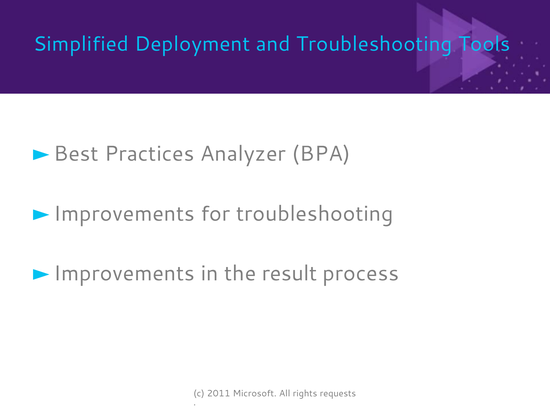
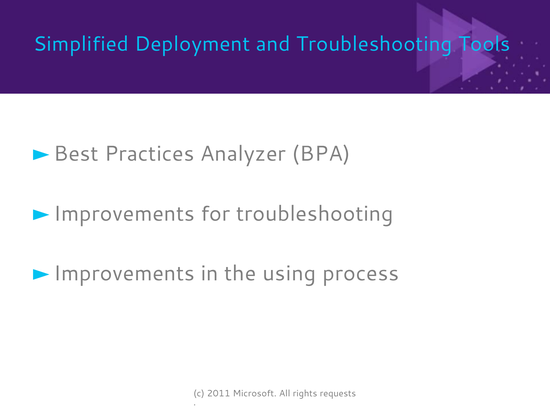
result: result -> using
